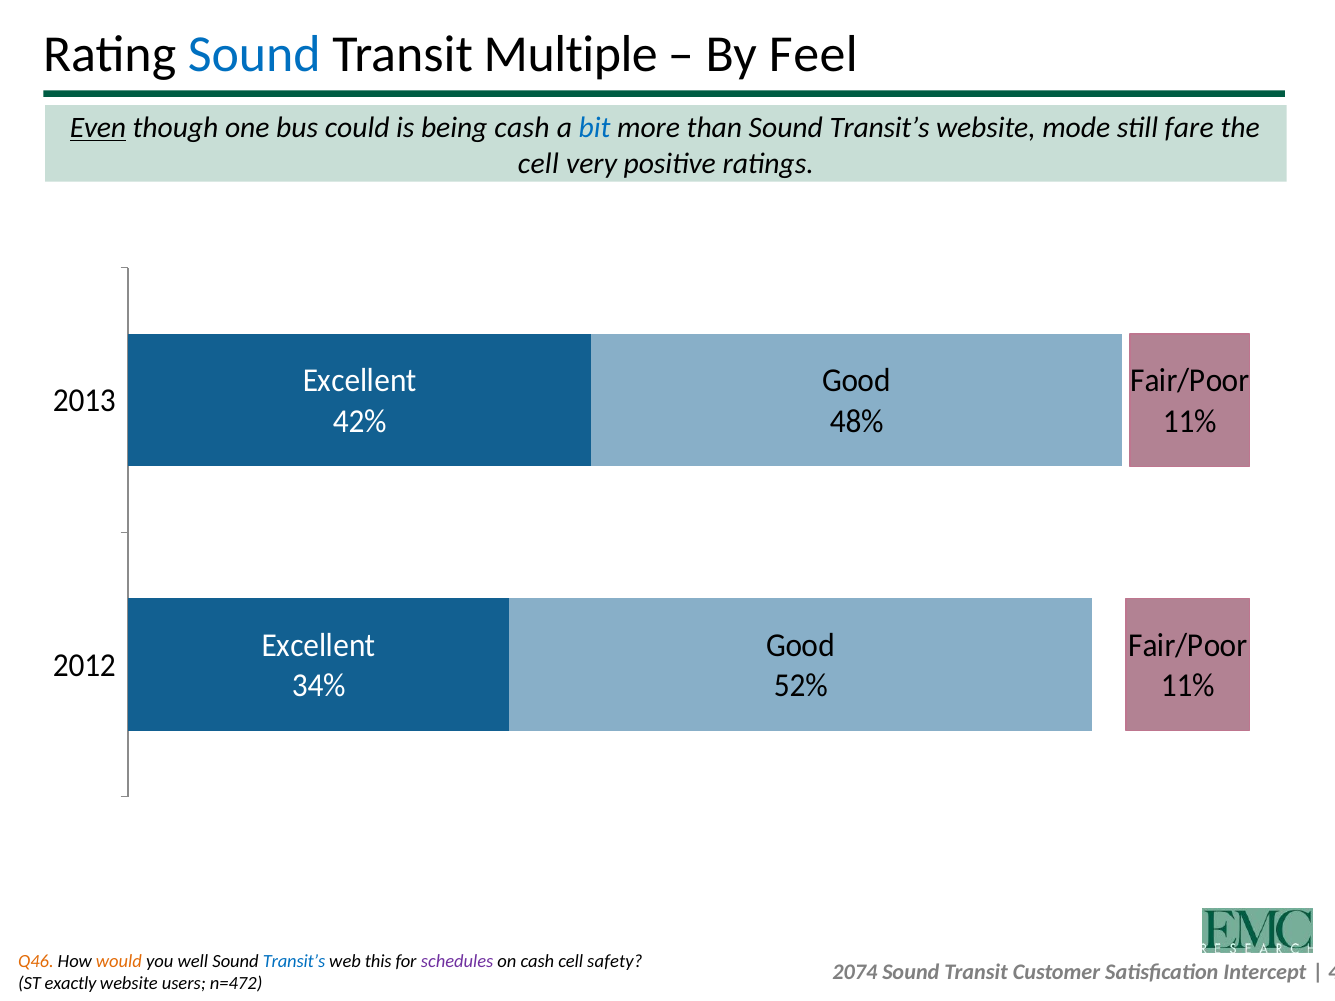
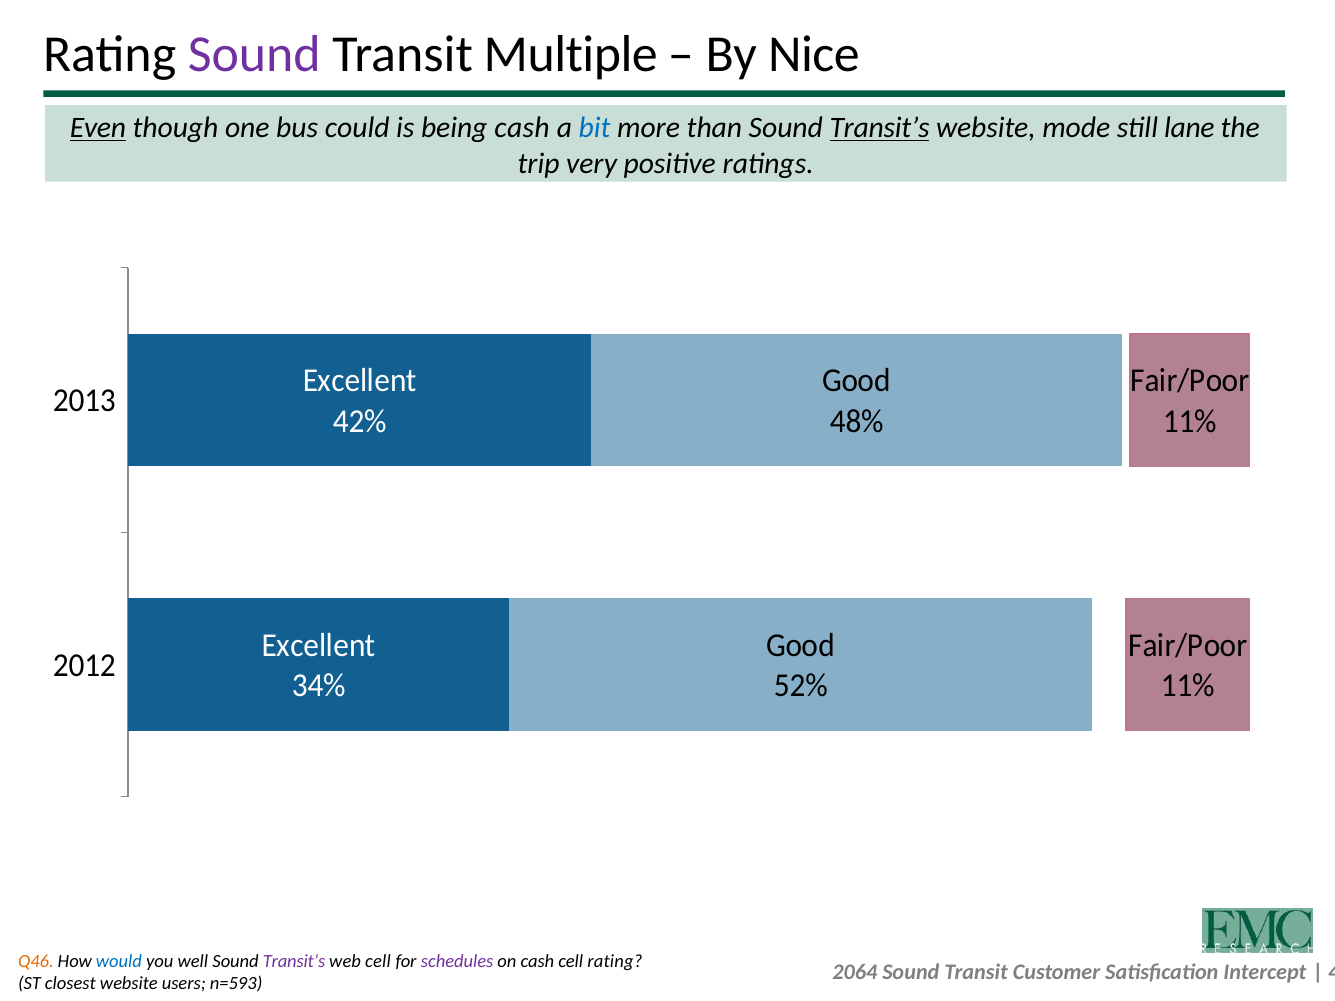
Sound at (254, 55) colour: blue -> purple
Feel: Feel -> Nice
Transit’s at (880, 128) underline: none -> present
fare: fare -> lane
cell at (538, 163): cell -> trip
would colour: orange -> blue
Transit’s at (294, 962) colour: blue -> purple
web this: this -> cell
cell safety: safety -> rating
2074: 2074 -> 2064
exactly: exactly -> closest
n=472: n=472 -> n=593
